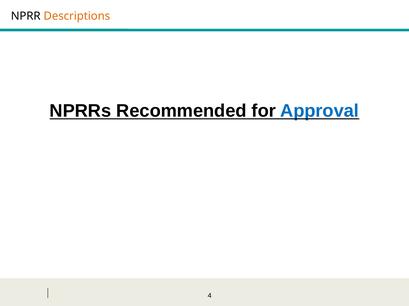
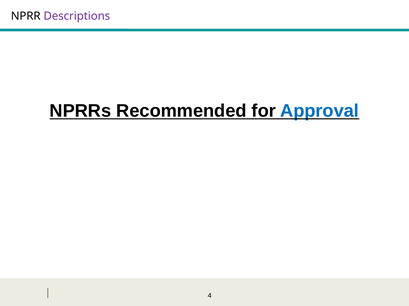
Descriptions colour: orange -> purple
